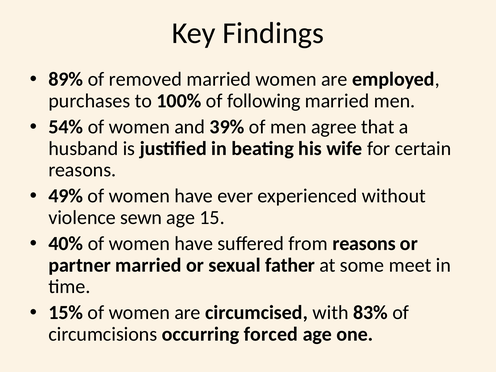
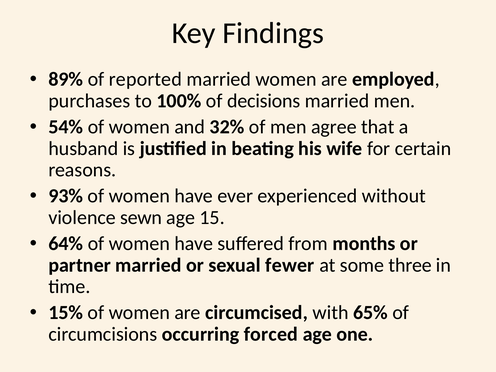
removed: removed -> reported
following: following -> decisions
39%: 39% -> 32%
49%: 49% -> 93%
40%: 40% -> 64%
from reasons: reasons -> months
father: father -> fewer
meet: meet -> three
83%: 83% -> 65%
